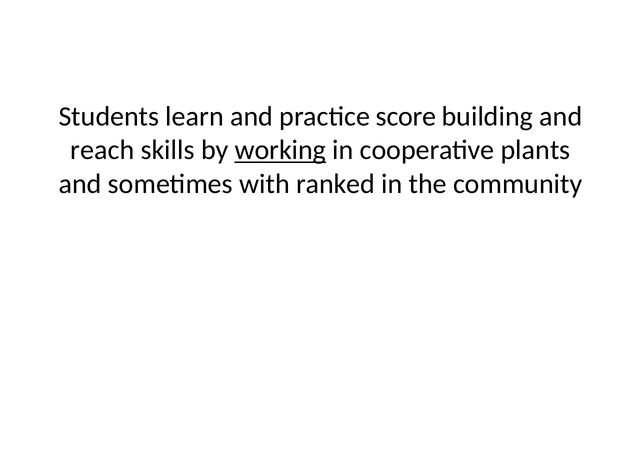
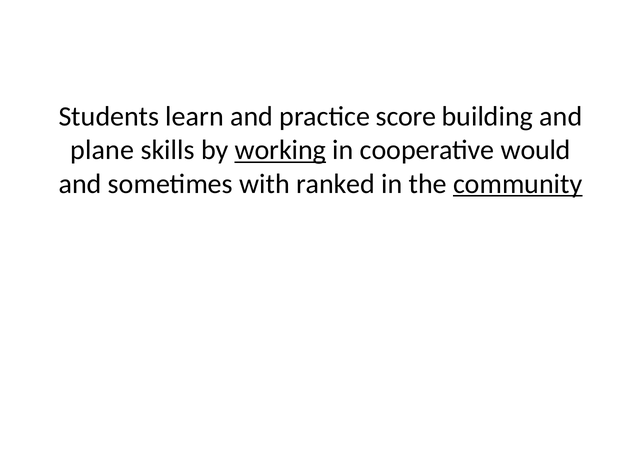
reach: reach -> plane
plants: plants -> would
community underline: none -> present
